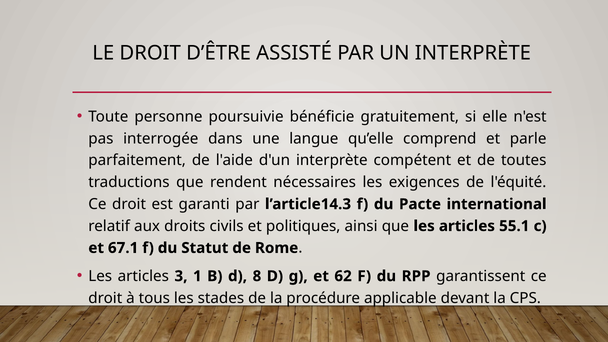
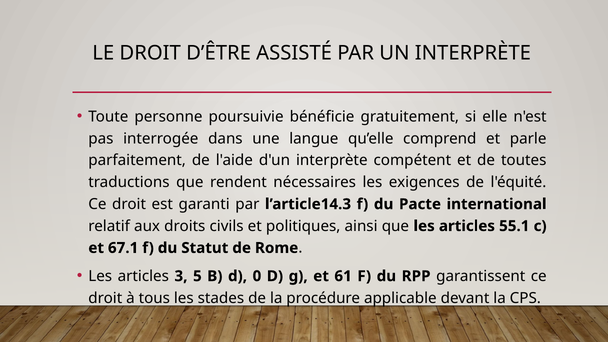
1: 1 -> 5
8: 8 -> 0
62: 62 -> 61
